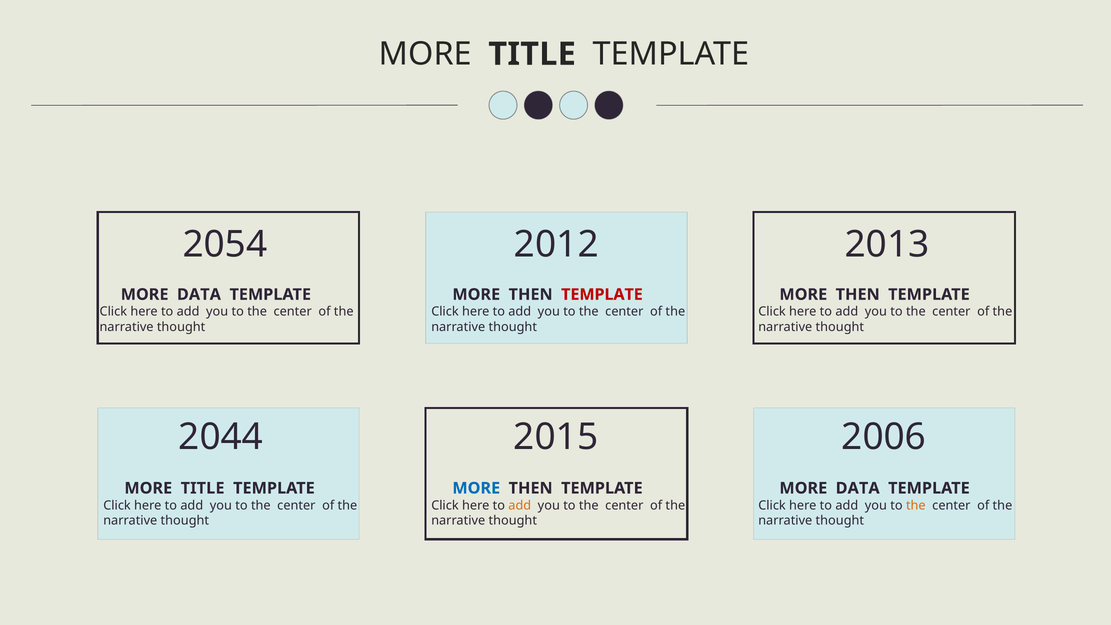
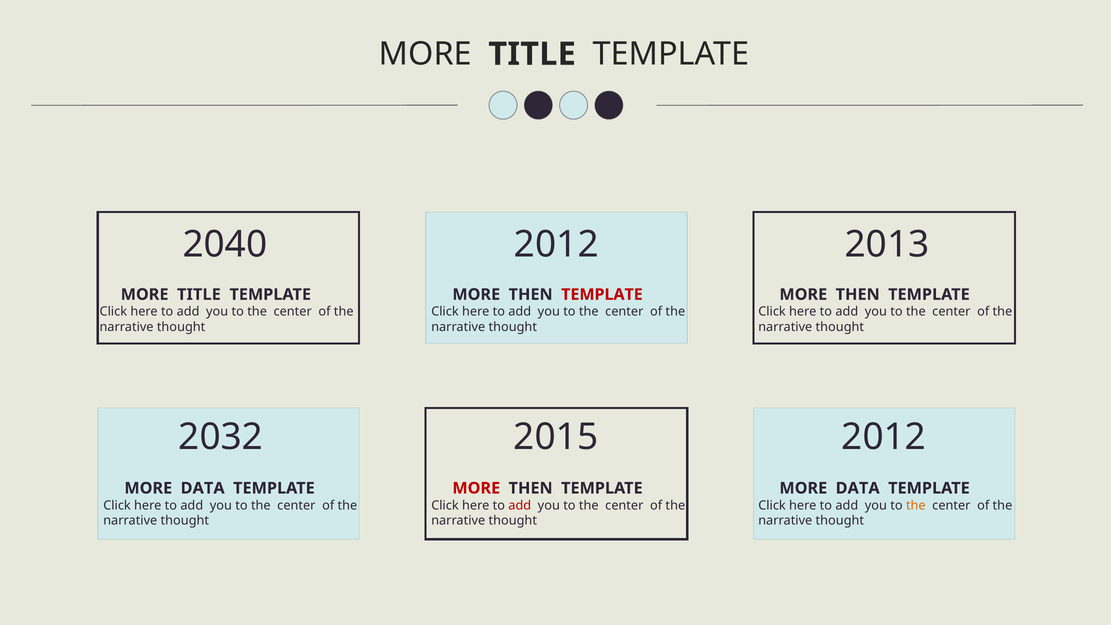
2054: 2054 -> 2040
DATA at (199, 294): DATA -> TITLE
2044: 2044 -> 2032
2015 2006: 2006 -> 2012
TITLE at (203, 488): TITLE -> DATA
MORE at (476, 488) colour: blue -> red
add at (520, 505) colour: orange -> red
